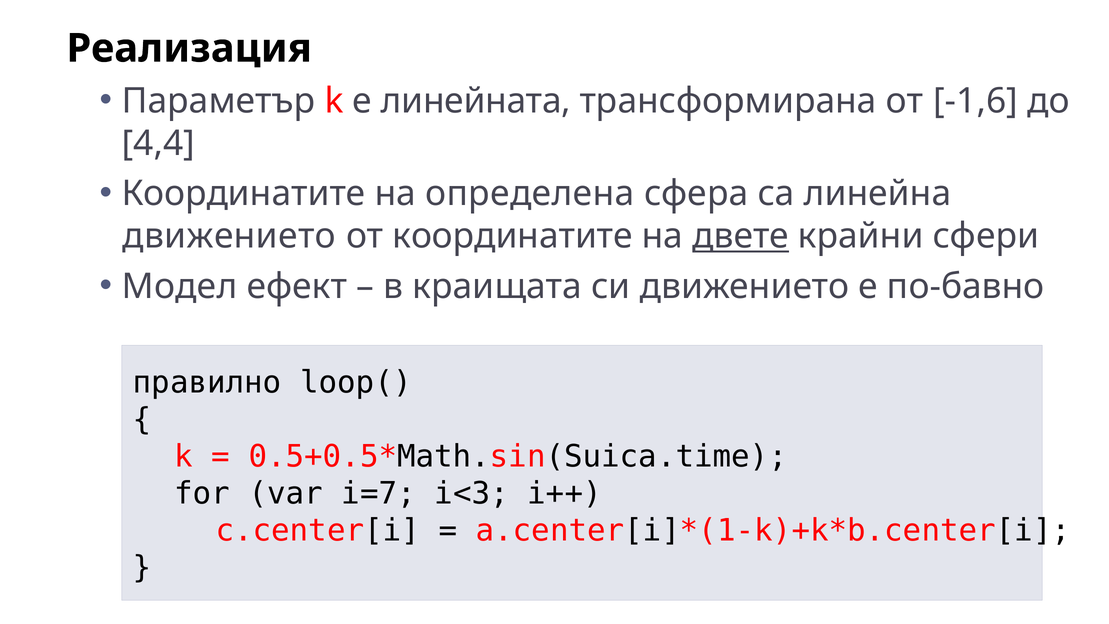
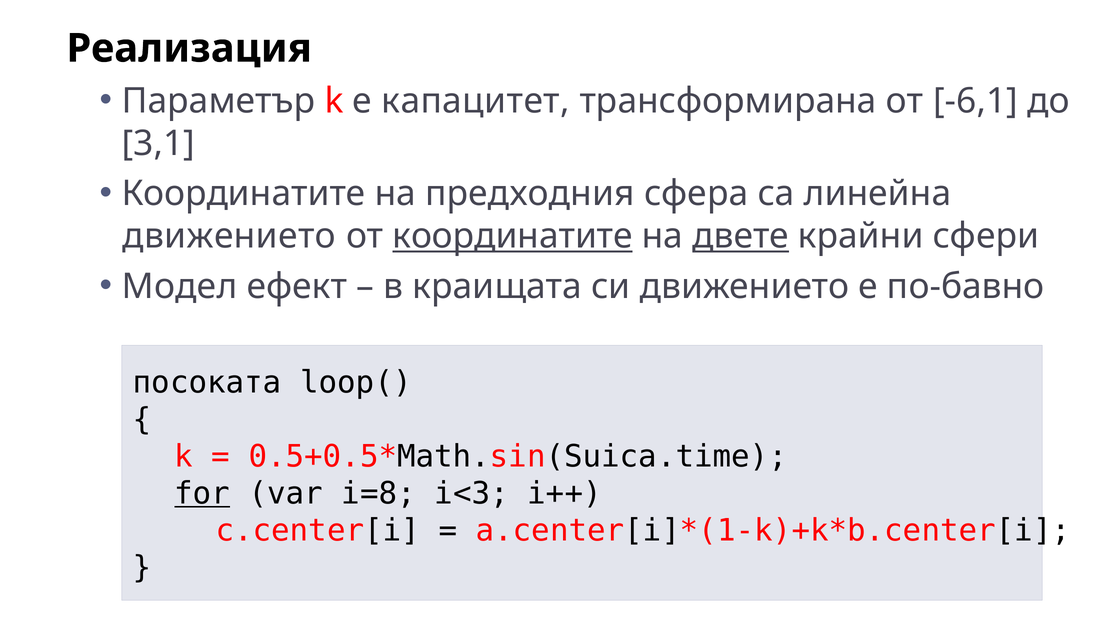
линейната: линейната -> капацитет
-1,6: -1,6 -> -6,1
4,4: 4,4 -> 3,1
определена: определена -> предходния
координатите at (513, 236) underline: none -> present
правилно: правилно -> посоката
for underline: none -> present
i=7: i=7 -> i=8
